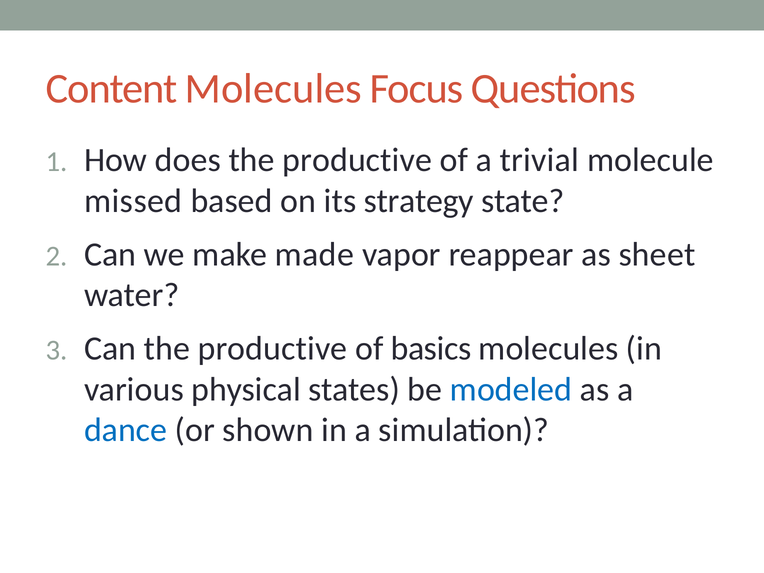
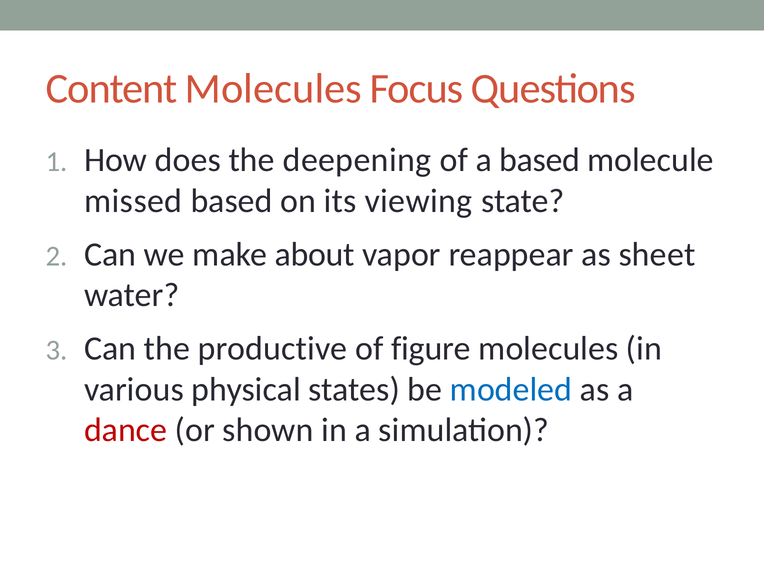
does the productive: productive -> deepening
a trivial: trivial -> based
strategy: strategy -> viewing
made: made -> about
basics: basics -> figure
dance colour: blue -> red
